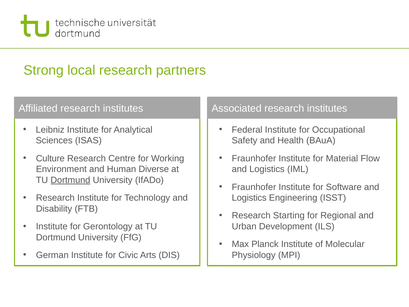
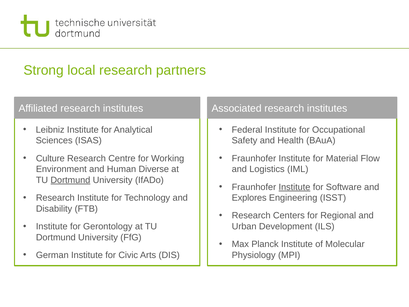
Institute at (294, 187) underline: none -> present
Logistics at (249, 198): Logistics -> Explores
Starting: Starting -> Centers
